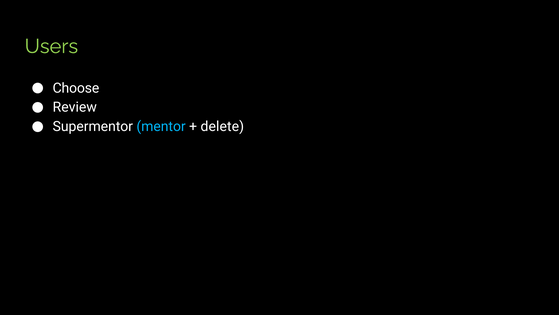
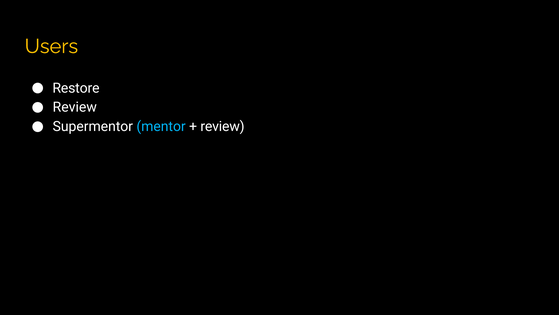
Users colour: light green -> yellow
Choose: Choose -> Restore
delete at (222, 126): delete -> review
